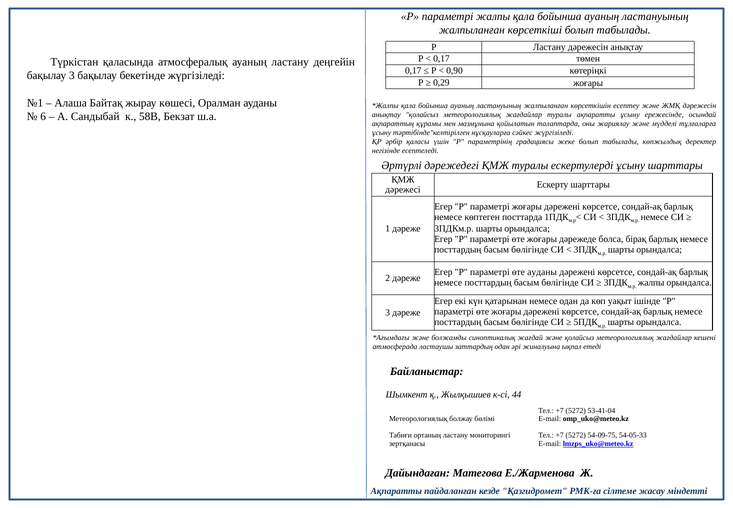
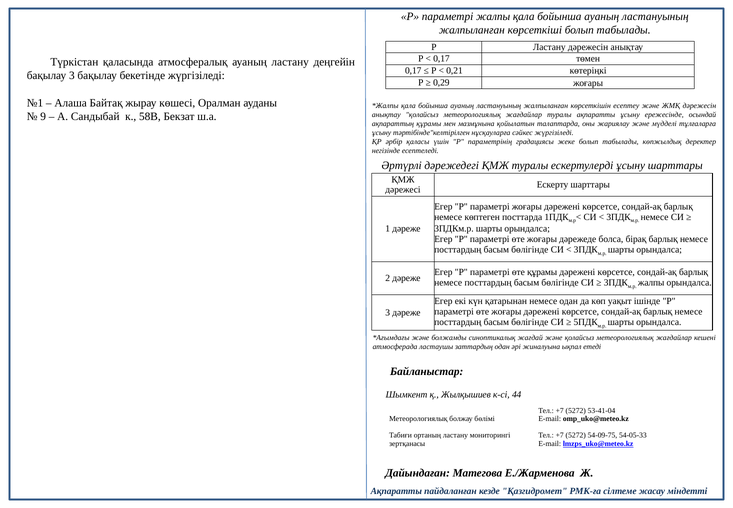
0,90: 0,90 -> 0,21
6: 6 -> 9
өте ауданы: ауданы -> құрамы
